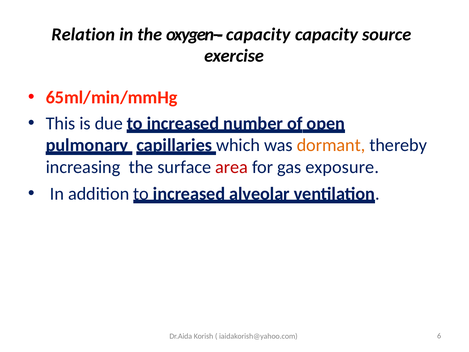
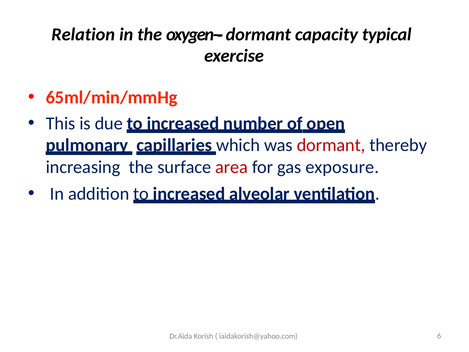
capacity at (258, 34): capacity -> dormant
source: source -> typical
dormant at (331, 145) colour: orange -> red
